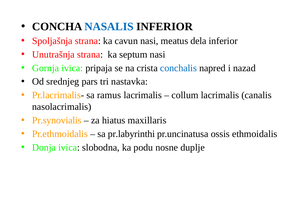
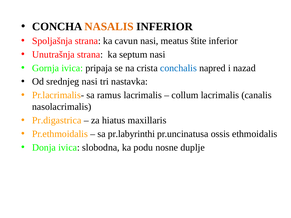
NASALIS colour: blue -> orange
dela: dela -> štite
srednjeg pars: pars -> nasi
Pr.synovialis: Pr.synovialis -> Pr.digastrica
